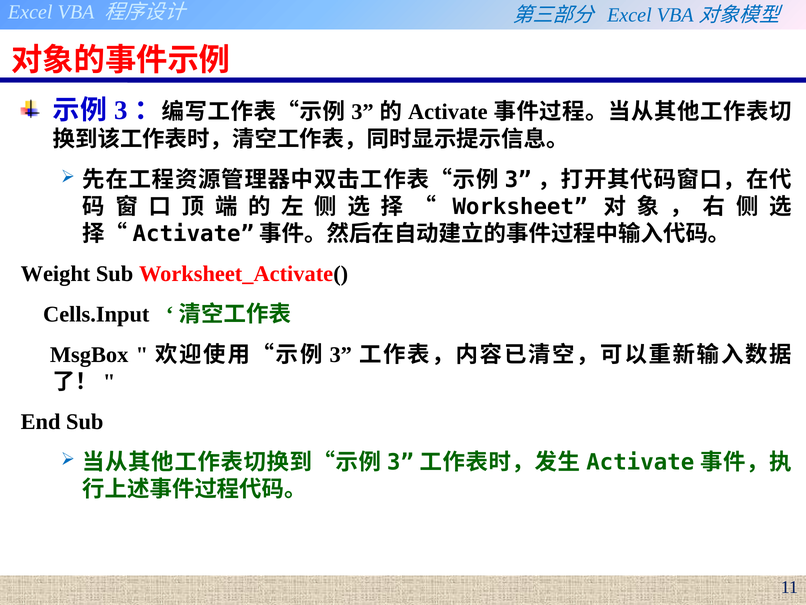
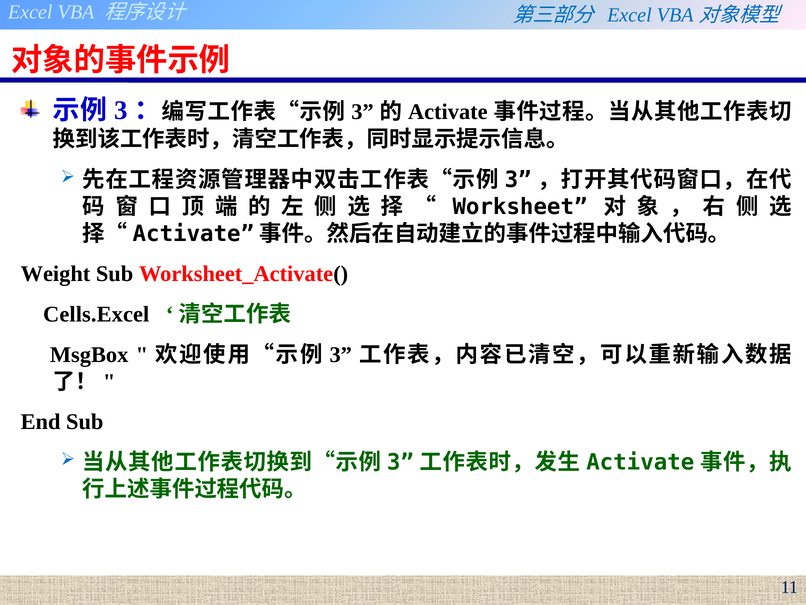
Cells.Input: Cells.Input -> Cells.Excel
